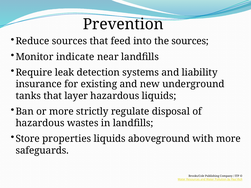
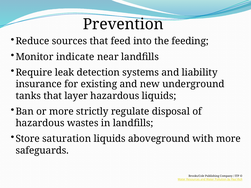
the sources: sources -> feeding
properties: properties -> saturation
